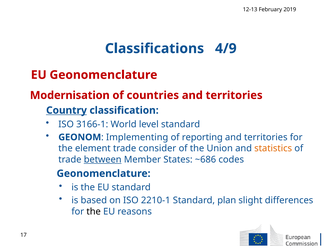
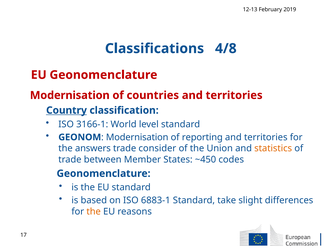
4/9: 4/9 -> 4/8
Implementing at (137, 137): Implementing -> Modernisation
element: element -> answers
between underline: present -> none
~686: ~686 -> ~450
2210-1: 2210-1 -> 6883-1
plan: plan -> take
the at (94, 211) colour: black -> orange
